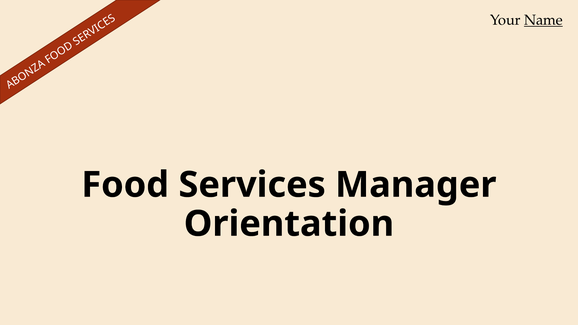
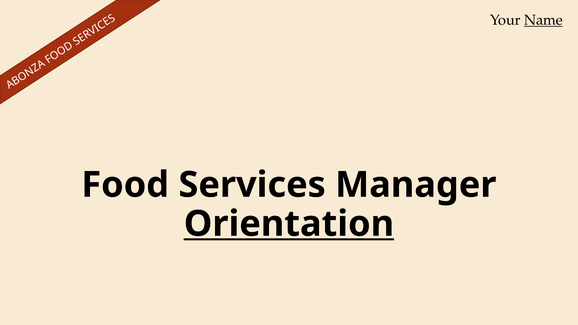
Orientation underline: none -> present
